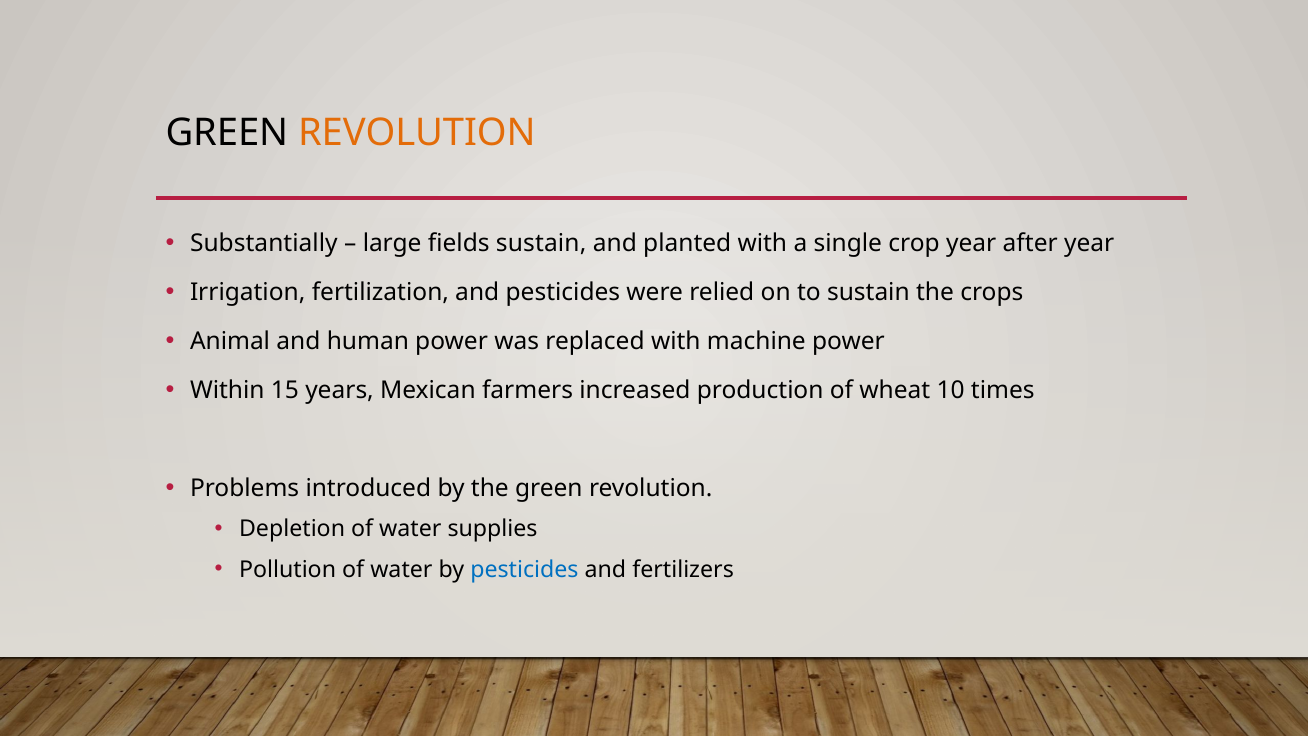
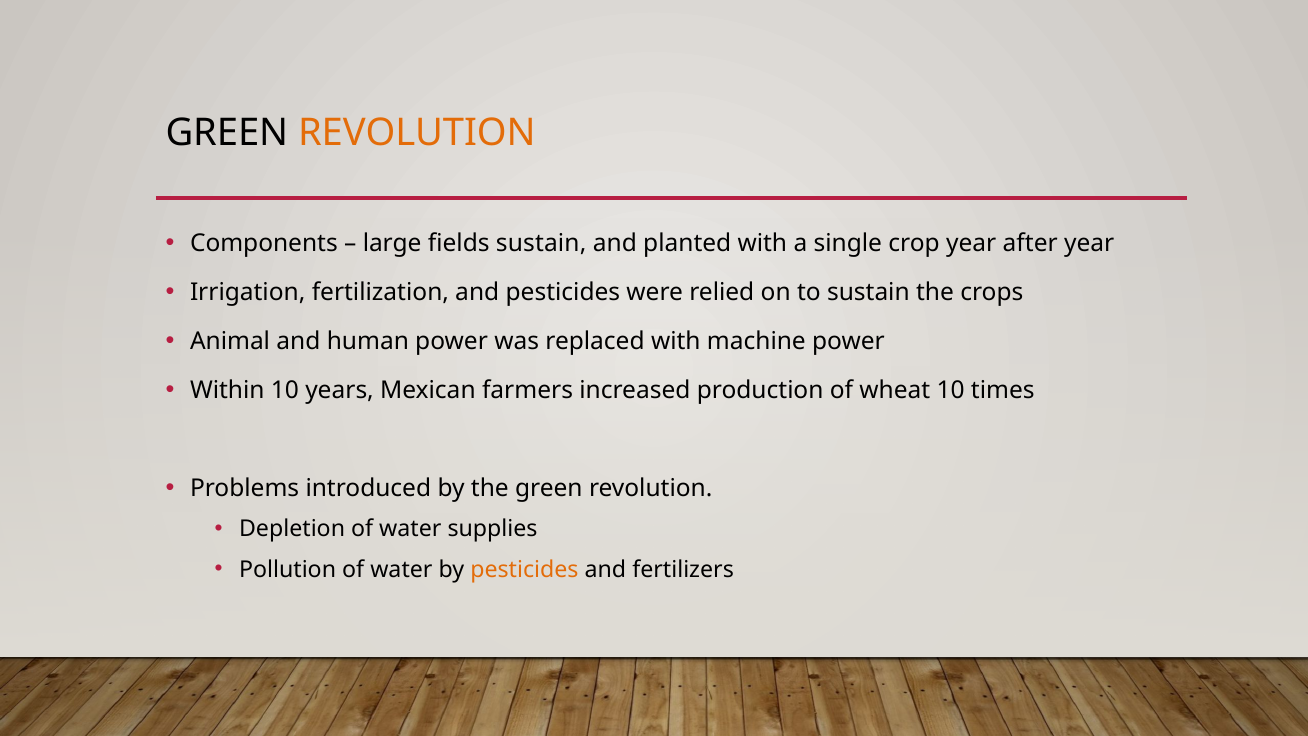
Substantially: Substantially -> Components
Within 15: 15 -> 10
pesticides at (524, 569) colour: blue -> orange
